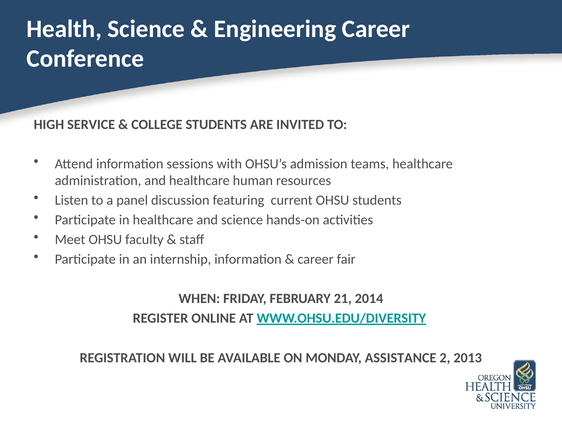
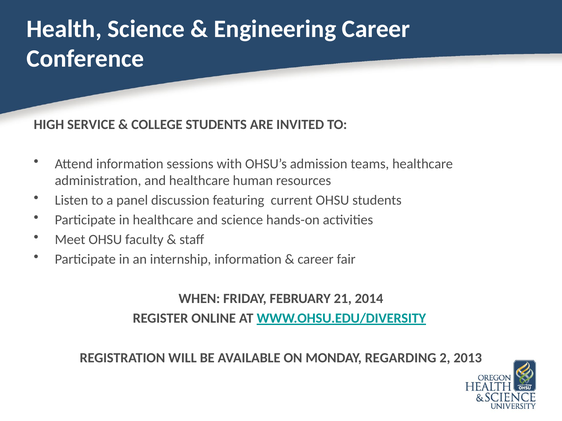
ASSISTANCE: ASSISTANCE -> REGARDING
